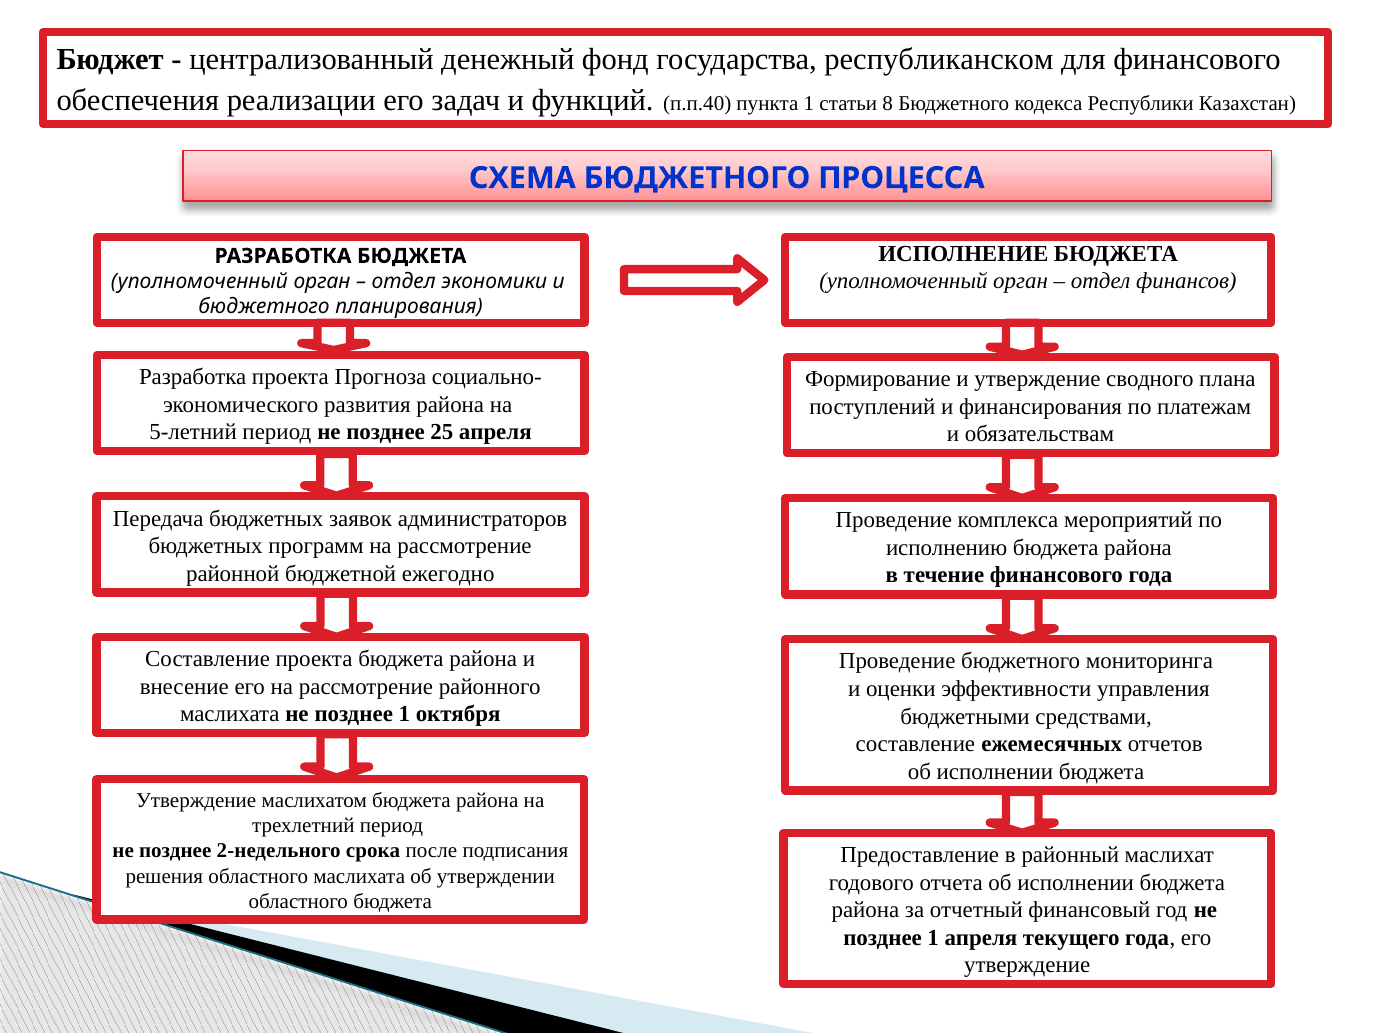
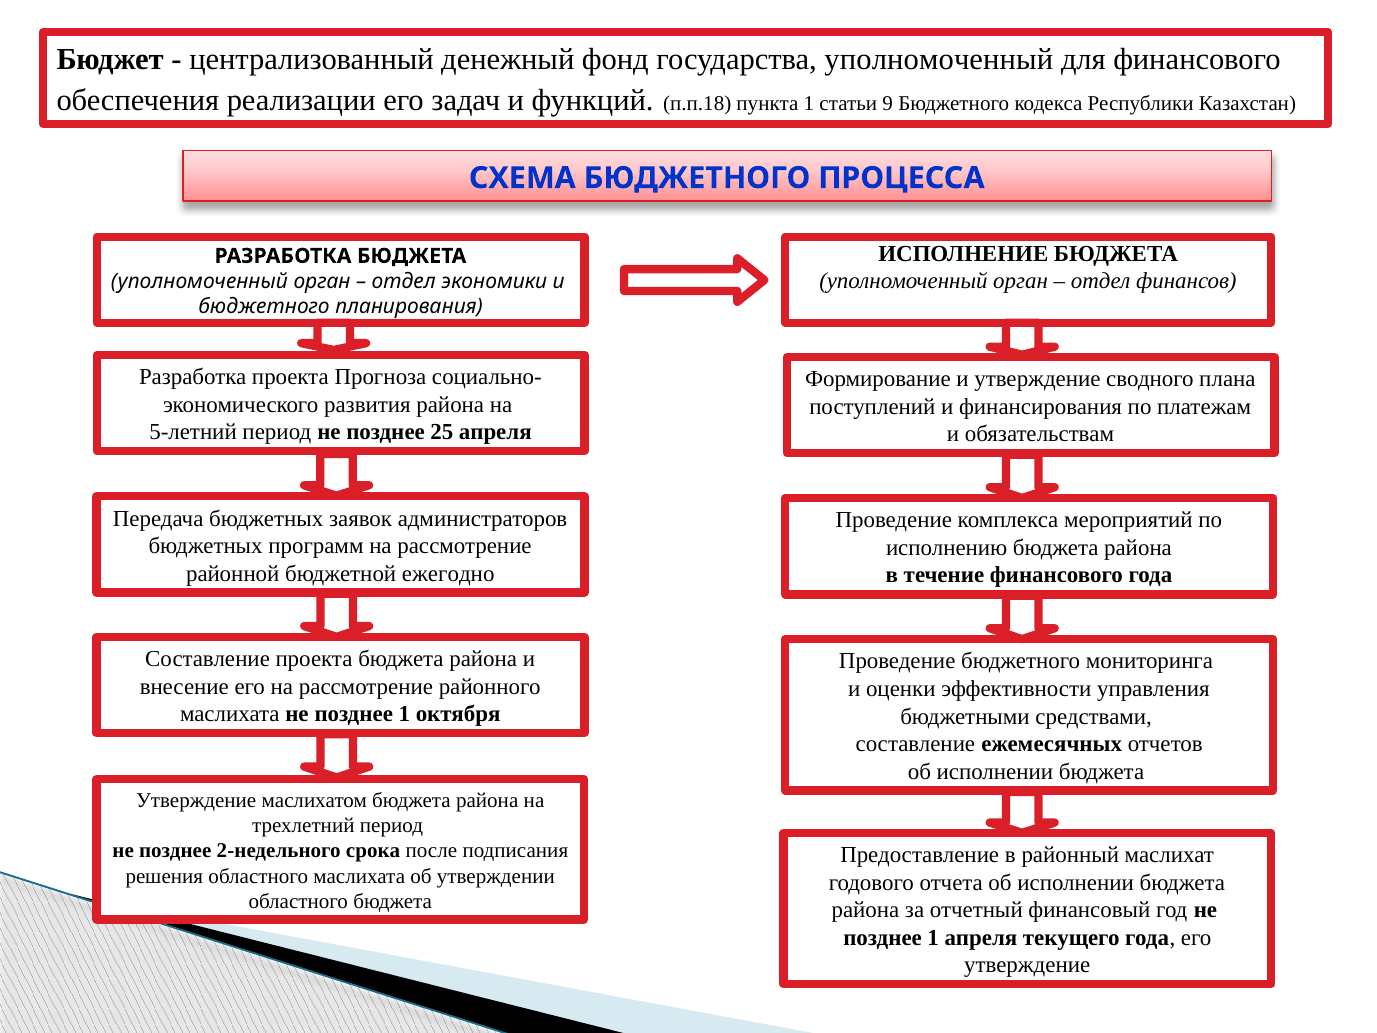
государства республиканском: республиканском -> уполномоченный
п.п.40: п.п.40 -> п.п.18
8: 8 -> 9
